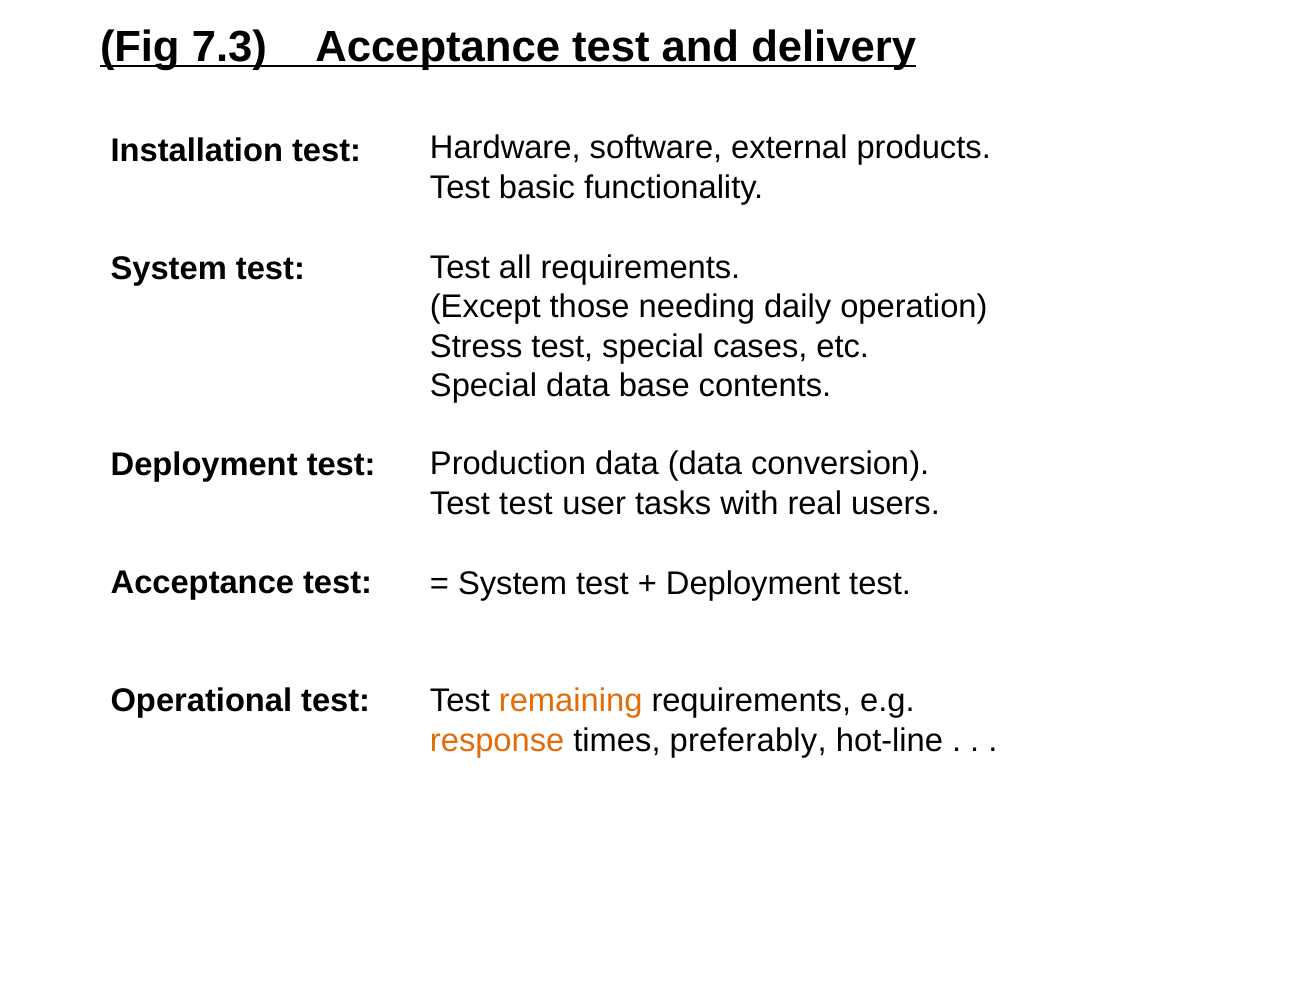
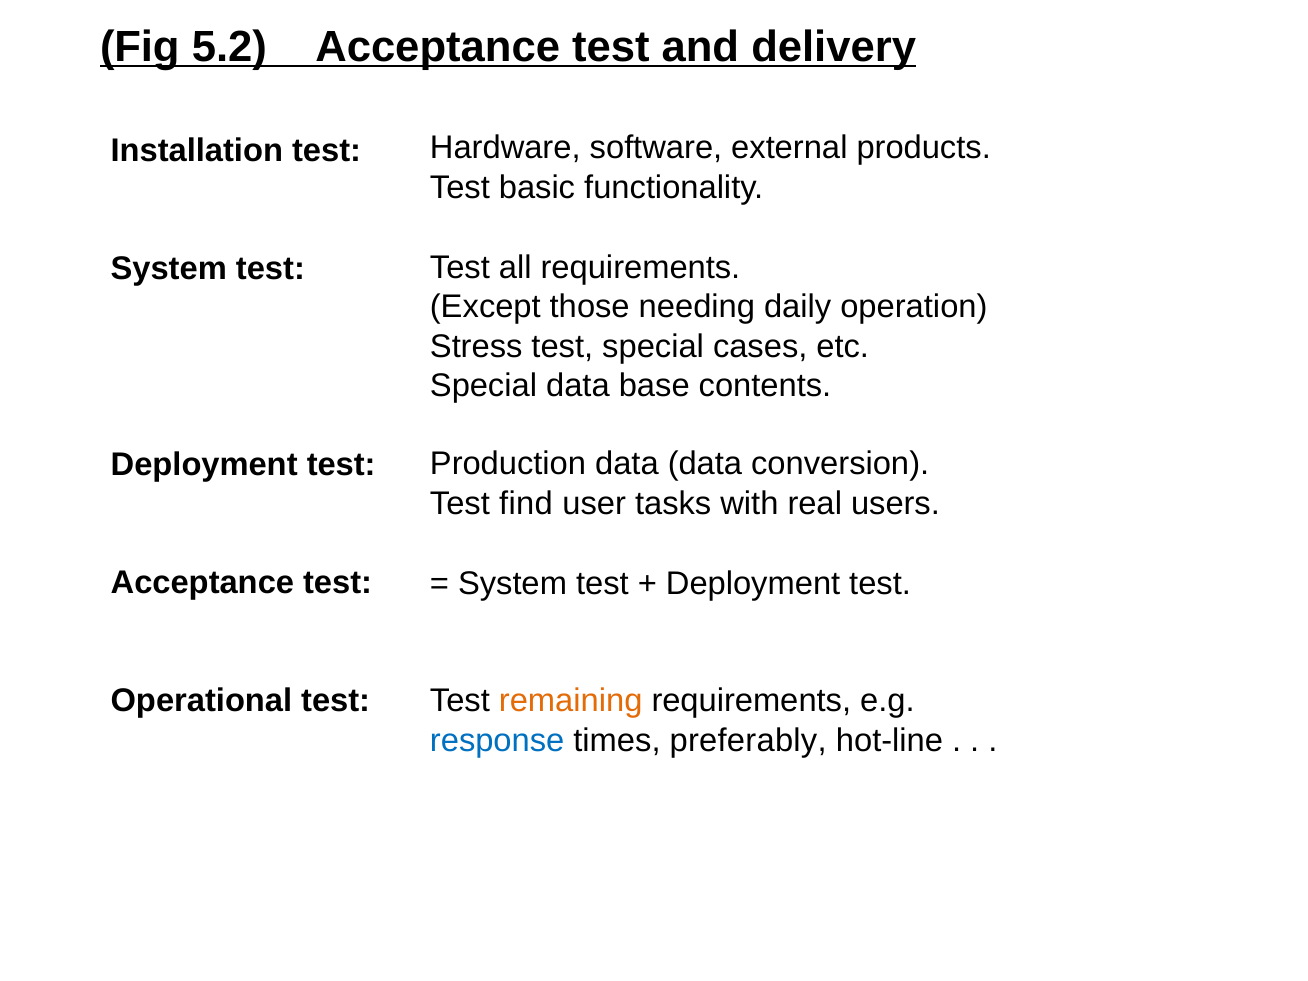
7.3: 7.3 -> 5.2
test at (526, 503): test -> find
response colour: orange -> blue
